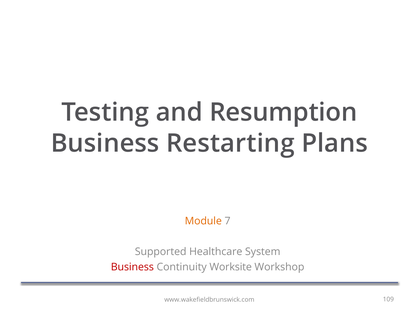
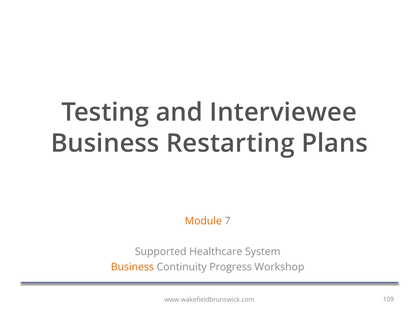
Resumption: Resumption -> Interviewee
Business at (132, 267) colour: red -> orange
Worksite: Worksite -> Progress
